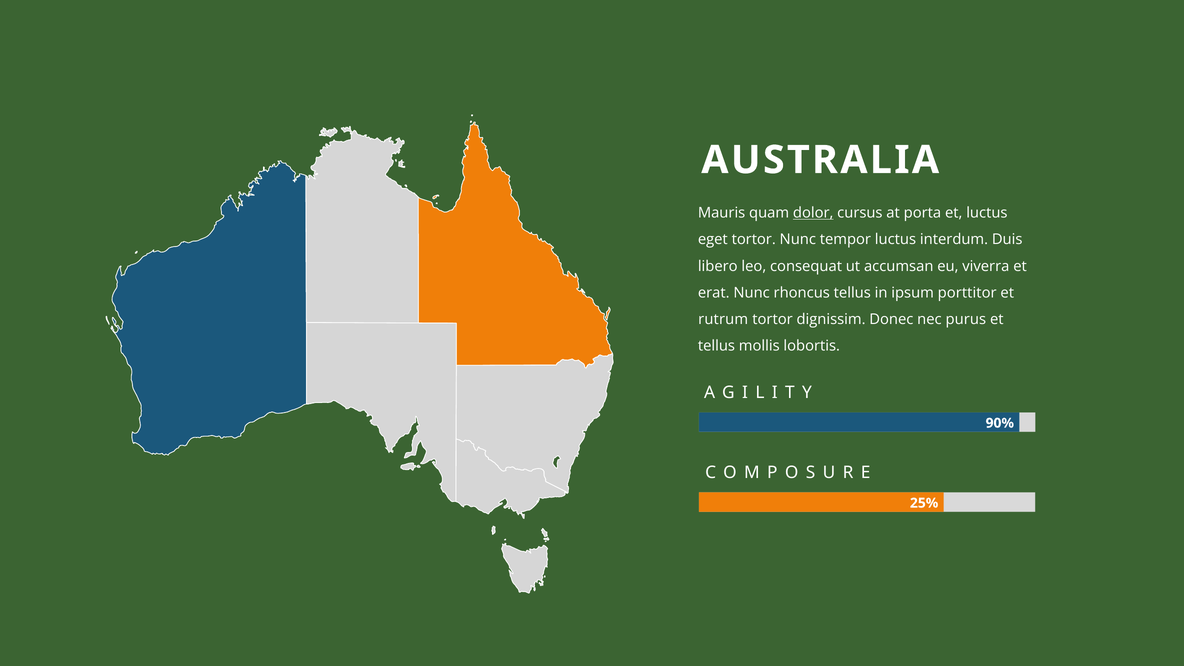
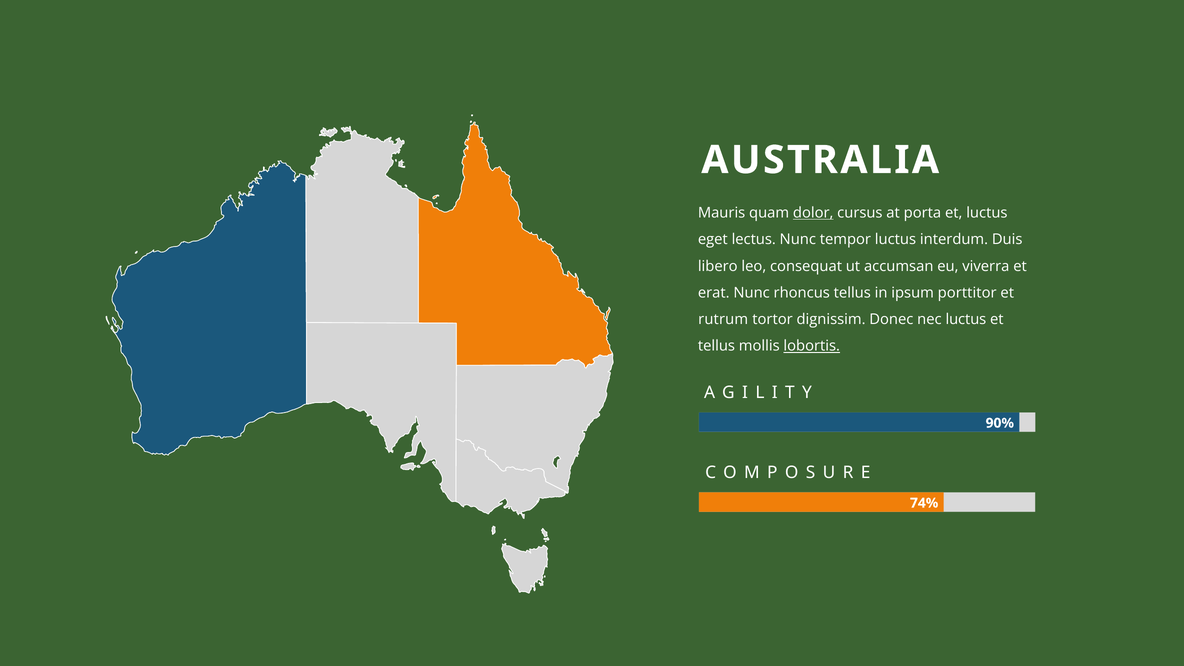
eget tortor: tortor -> lectus
nec purus: purus -> luctus
lobortis underline: none -> present
25%: 25% -> 74%
